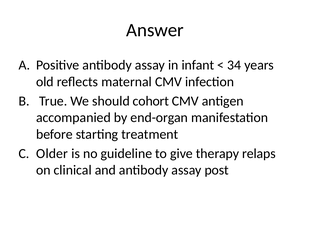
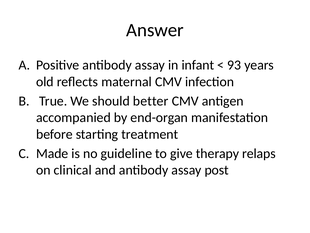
34: 34 -> 93
cohort: cohort -> better
Older: Older -> Made
